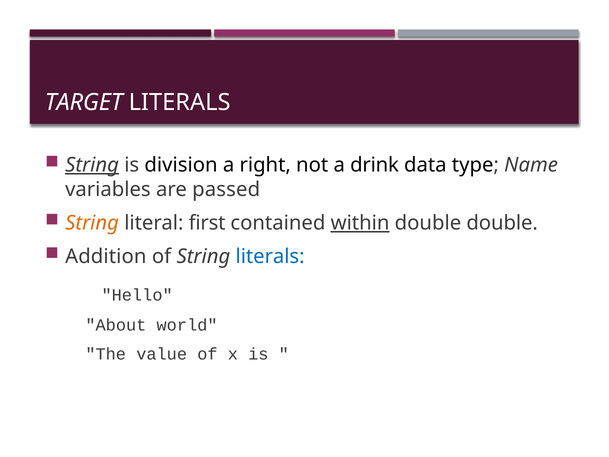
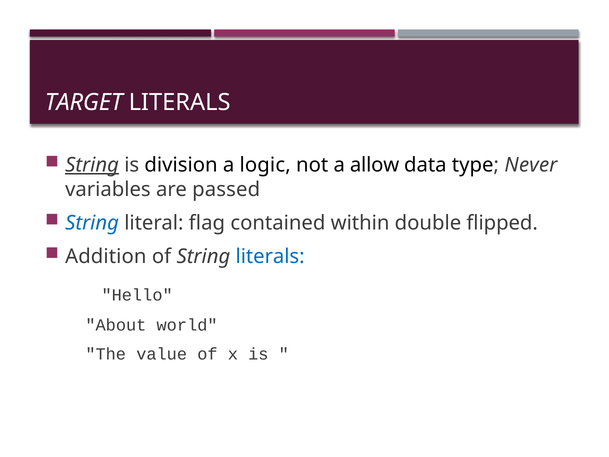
right: right -> logic
drink: drink -> allow
Name: Name -> Never
String at (92, 223) colour: orange -> blue
first: first -> flag
within underline: present -> none
double double: double -> flipped
